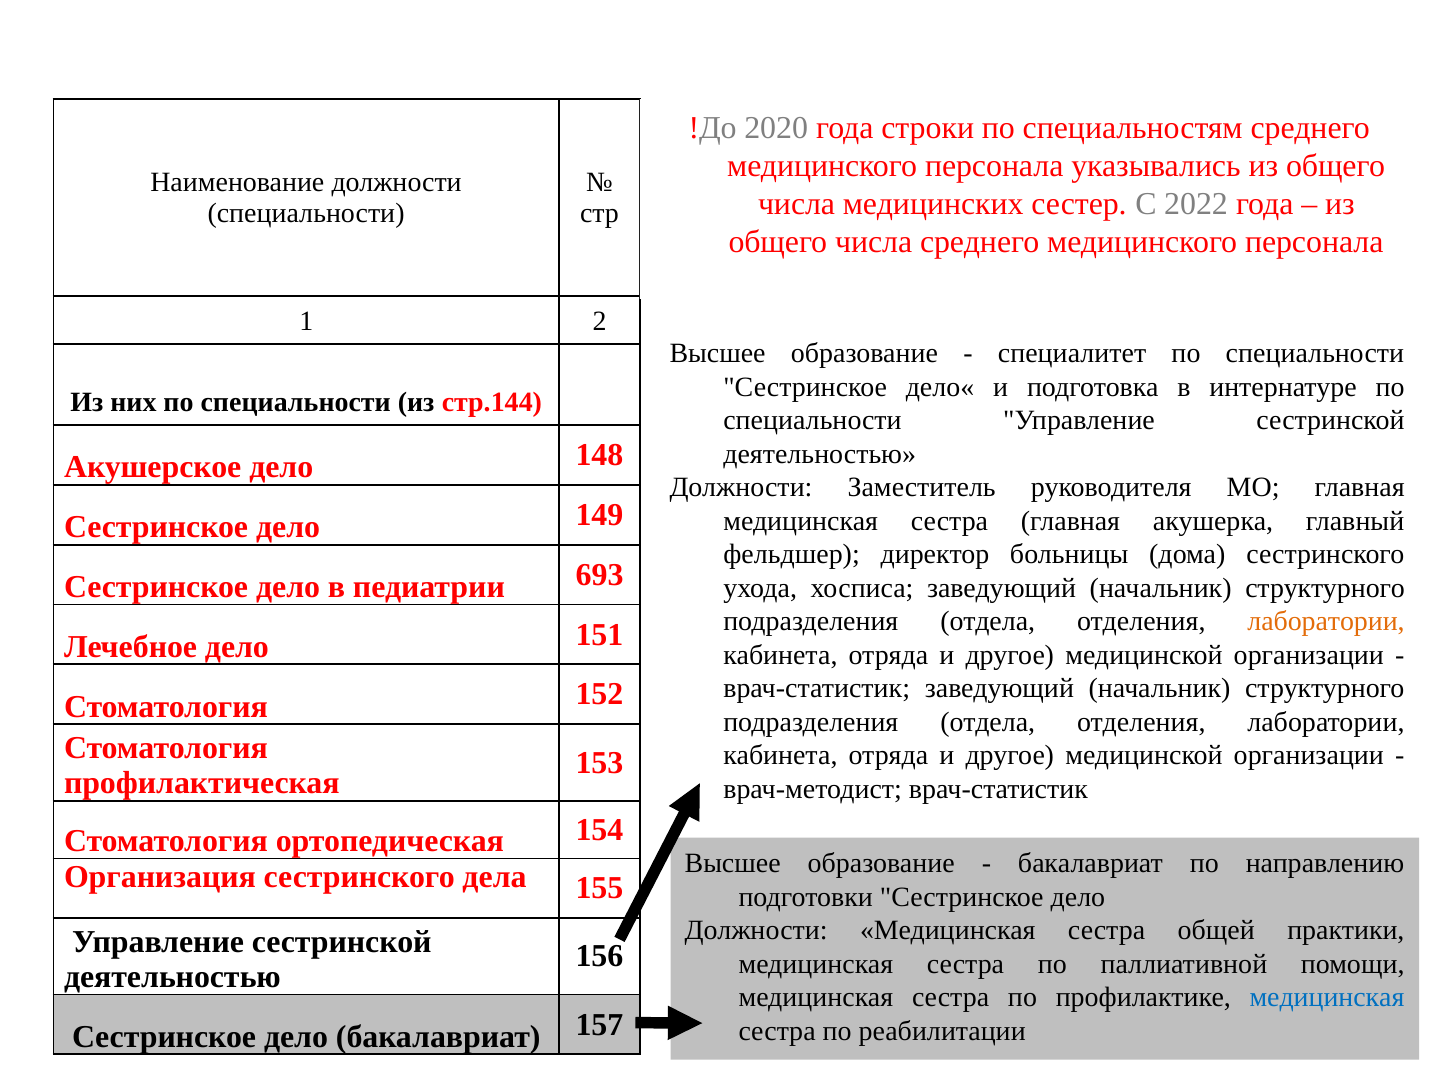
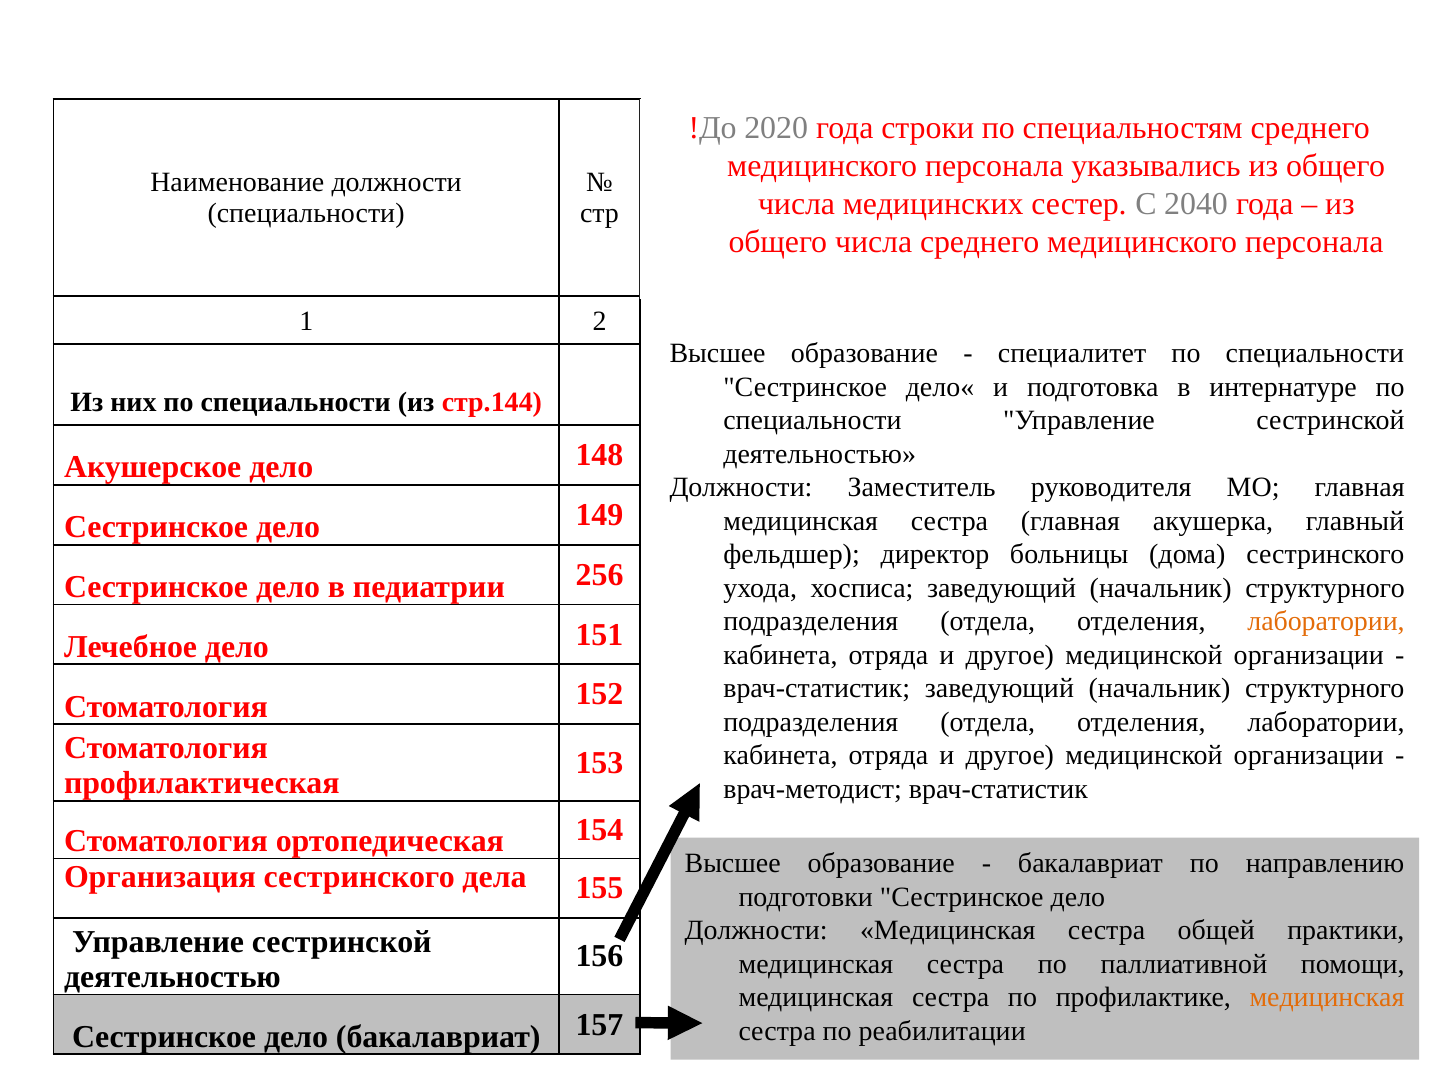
2022: 2022 -> 2040
693: 693 -> 256
медицинская at (1327, 998) colour: blue -> orange
